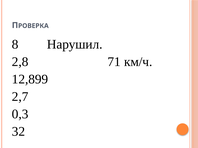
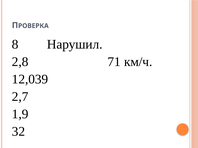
12,899: 12,899 -> 12,039
0,3: 0,3 -> 1,9
